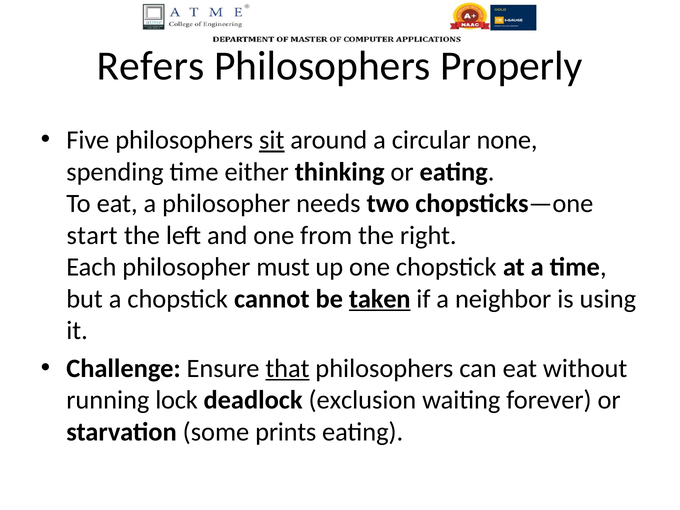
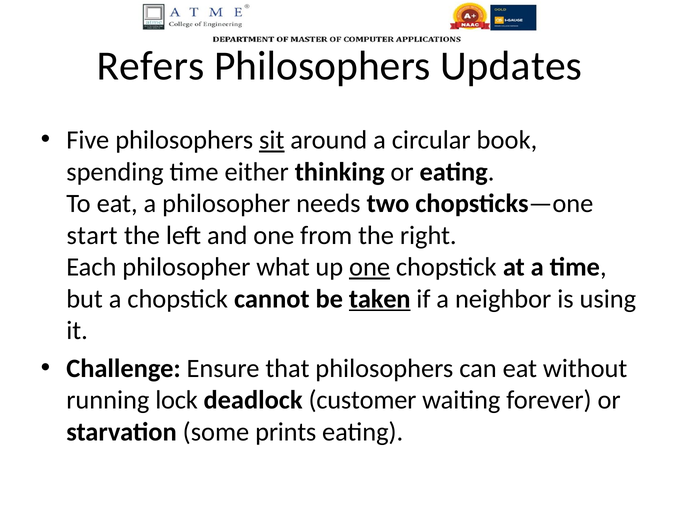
Properly: Properly -> Updates
none: none -> book
must: must -> what
one at (370, 267) underline: none -> present
that underline: present -> none
exclusion: exclusion -> customer
